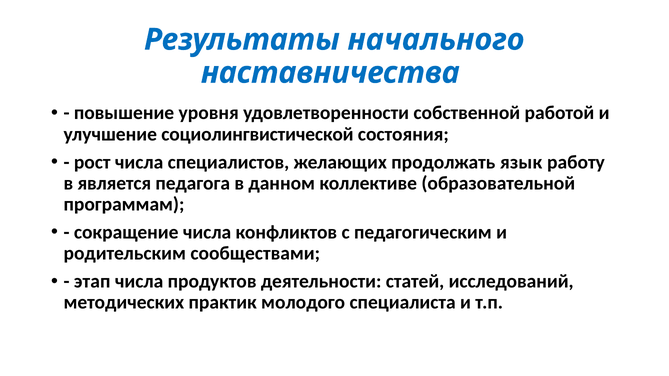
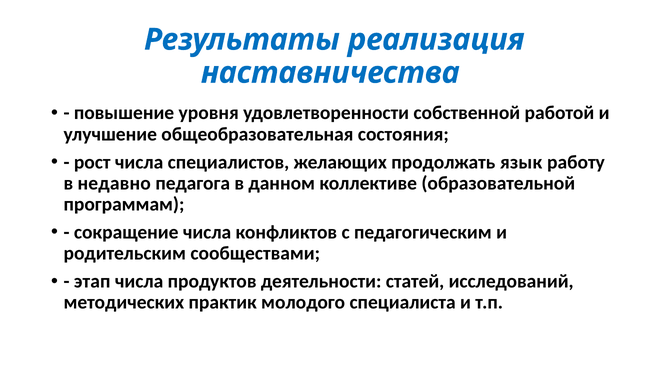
начального: начального -> реализация
социолингвистической: социолингвистической -> общеобразовательная
является: является -> недавно
